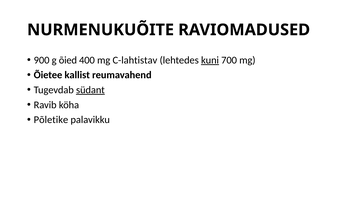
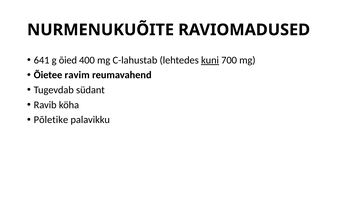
900: 900 -> 641
C-lahtistav: C-lahtistav -> C-lahustab
kallist: kallist -> ravim
südant underline: present -> none
